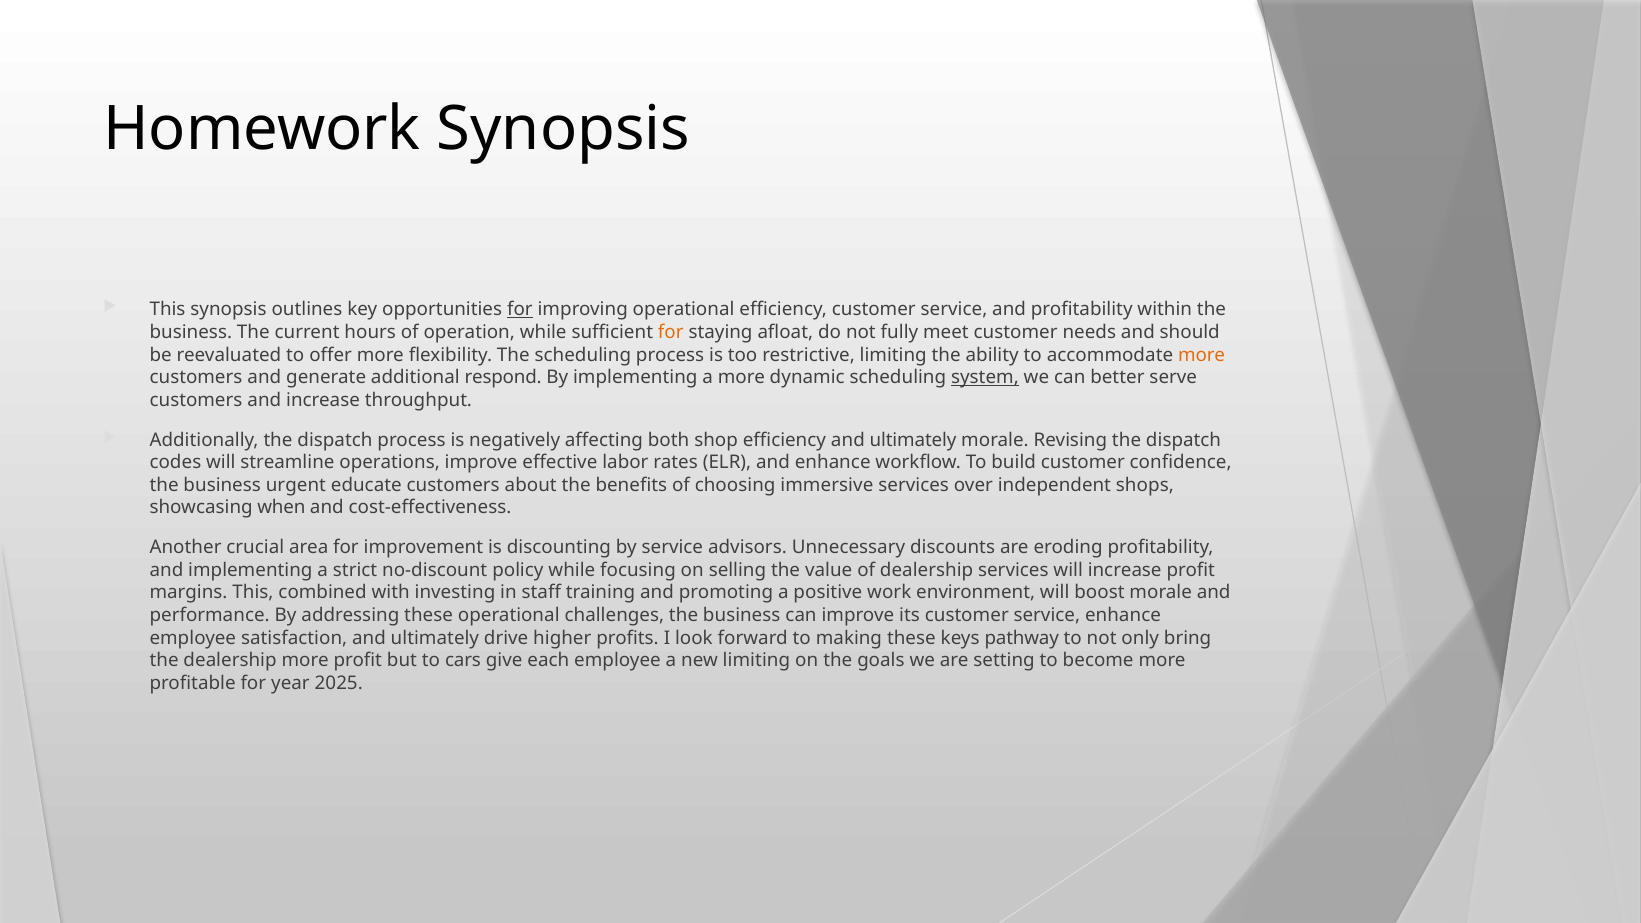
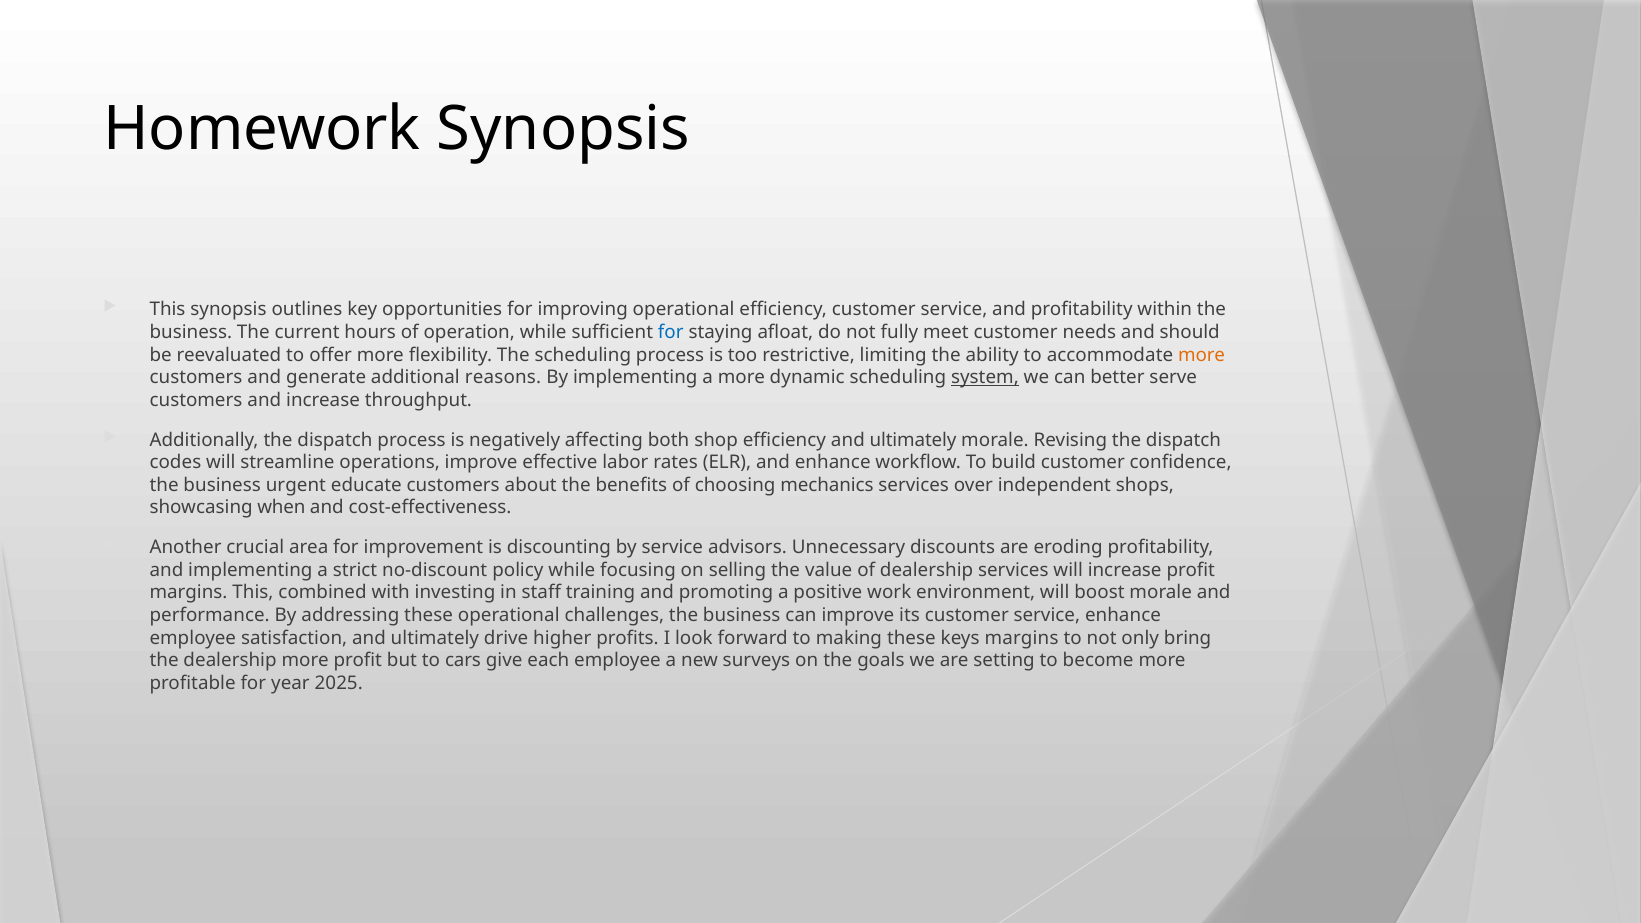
for at (520, 310) underline: present -> none
for at (671, 332) colour: orange -> blue
respond: respond -> reasons
immersive: immersive -> mechanics
keys pathway: pathway -> margins
new limiting: limiting -> surveys
